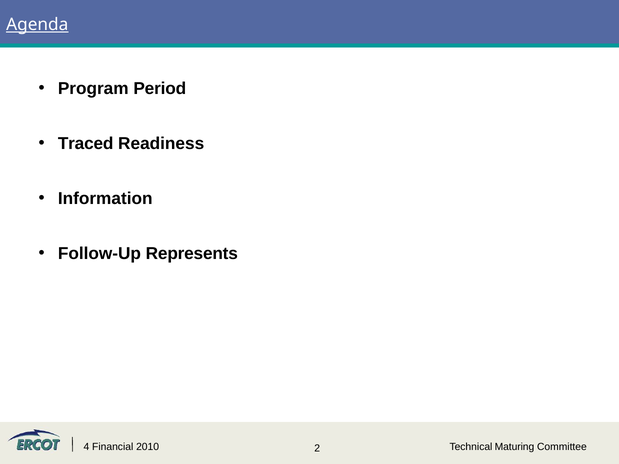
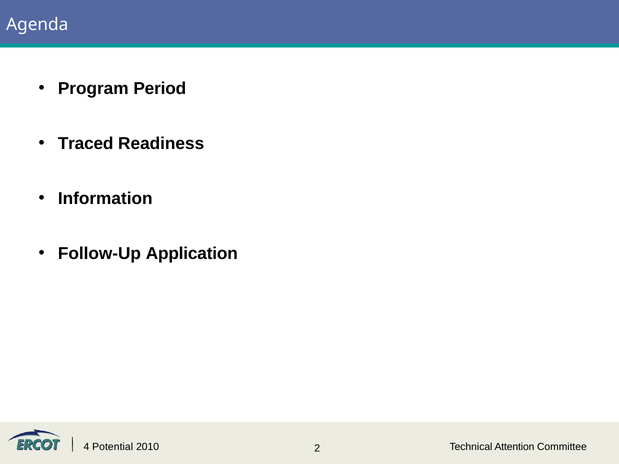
Agenda underline: present -> none
Represents: Represents -> Application
Financial: Financial -> Potential
Maturing: Maturing -> Attention
